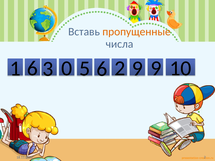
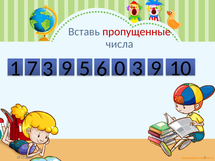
пропущенные colour: orange -> red
1 6: 6 -> 7
5 9: 9 -> 3
3 0: 0 -> 9
6 2: 2 -> 0
